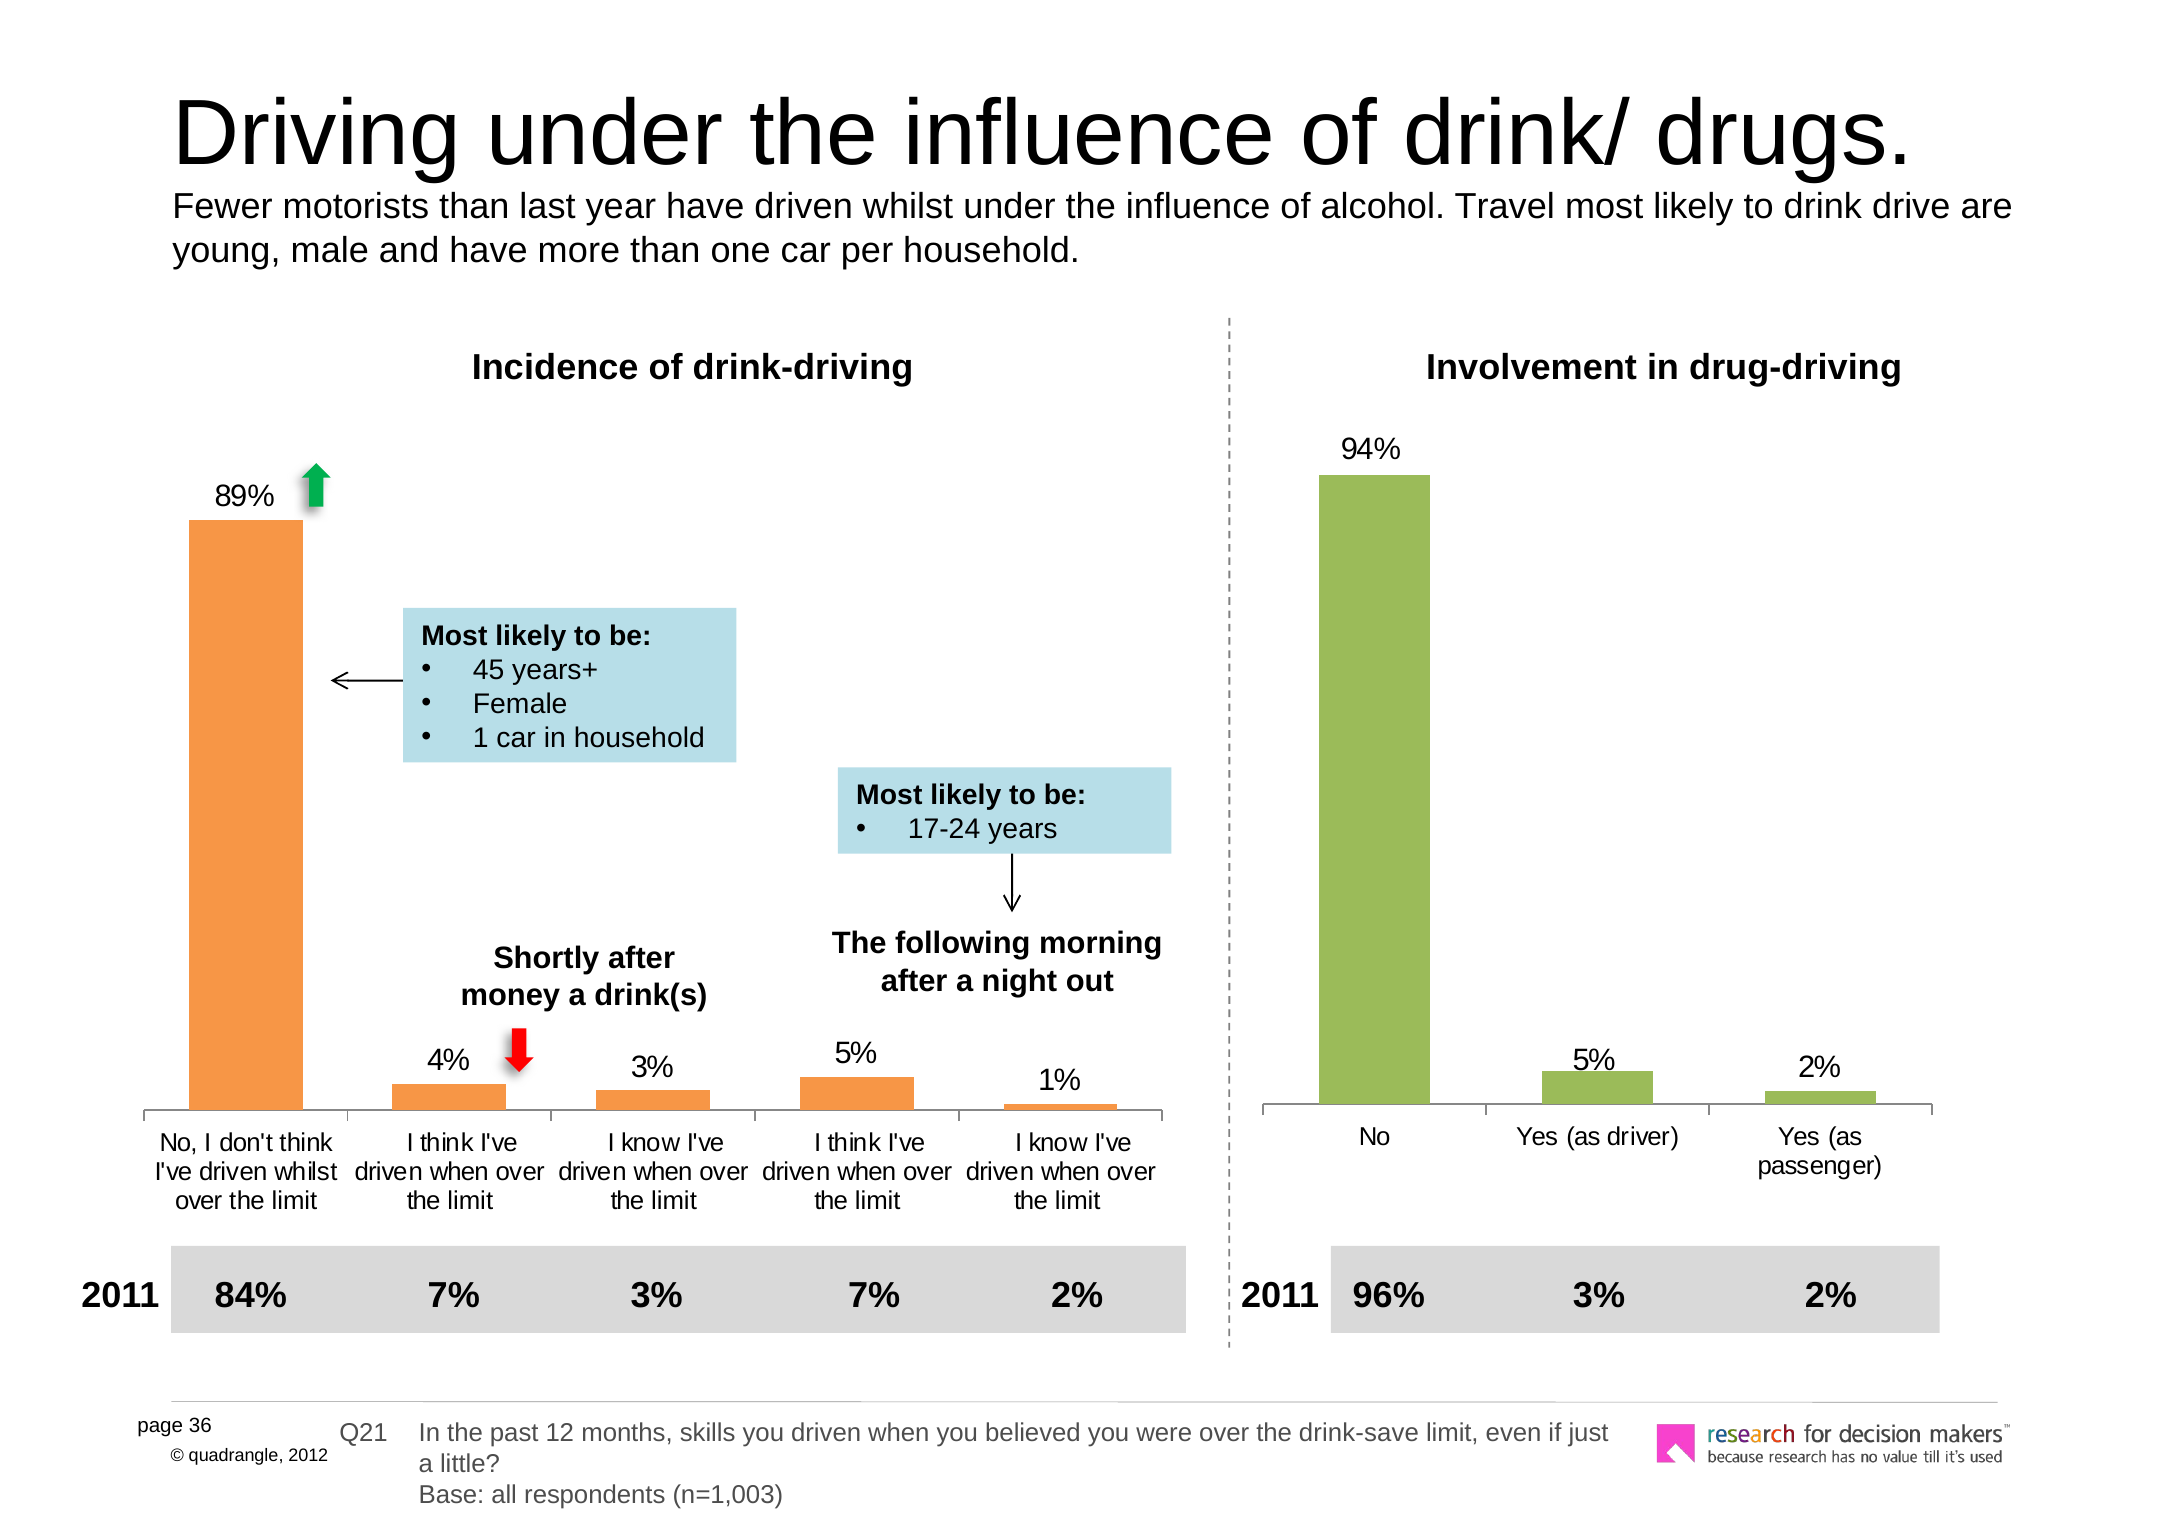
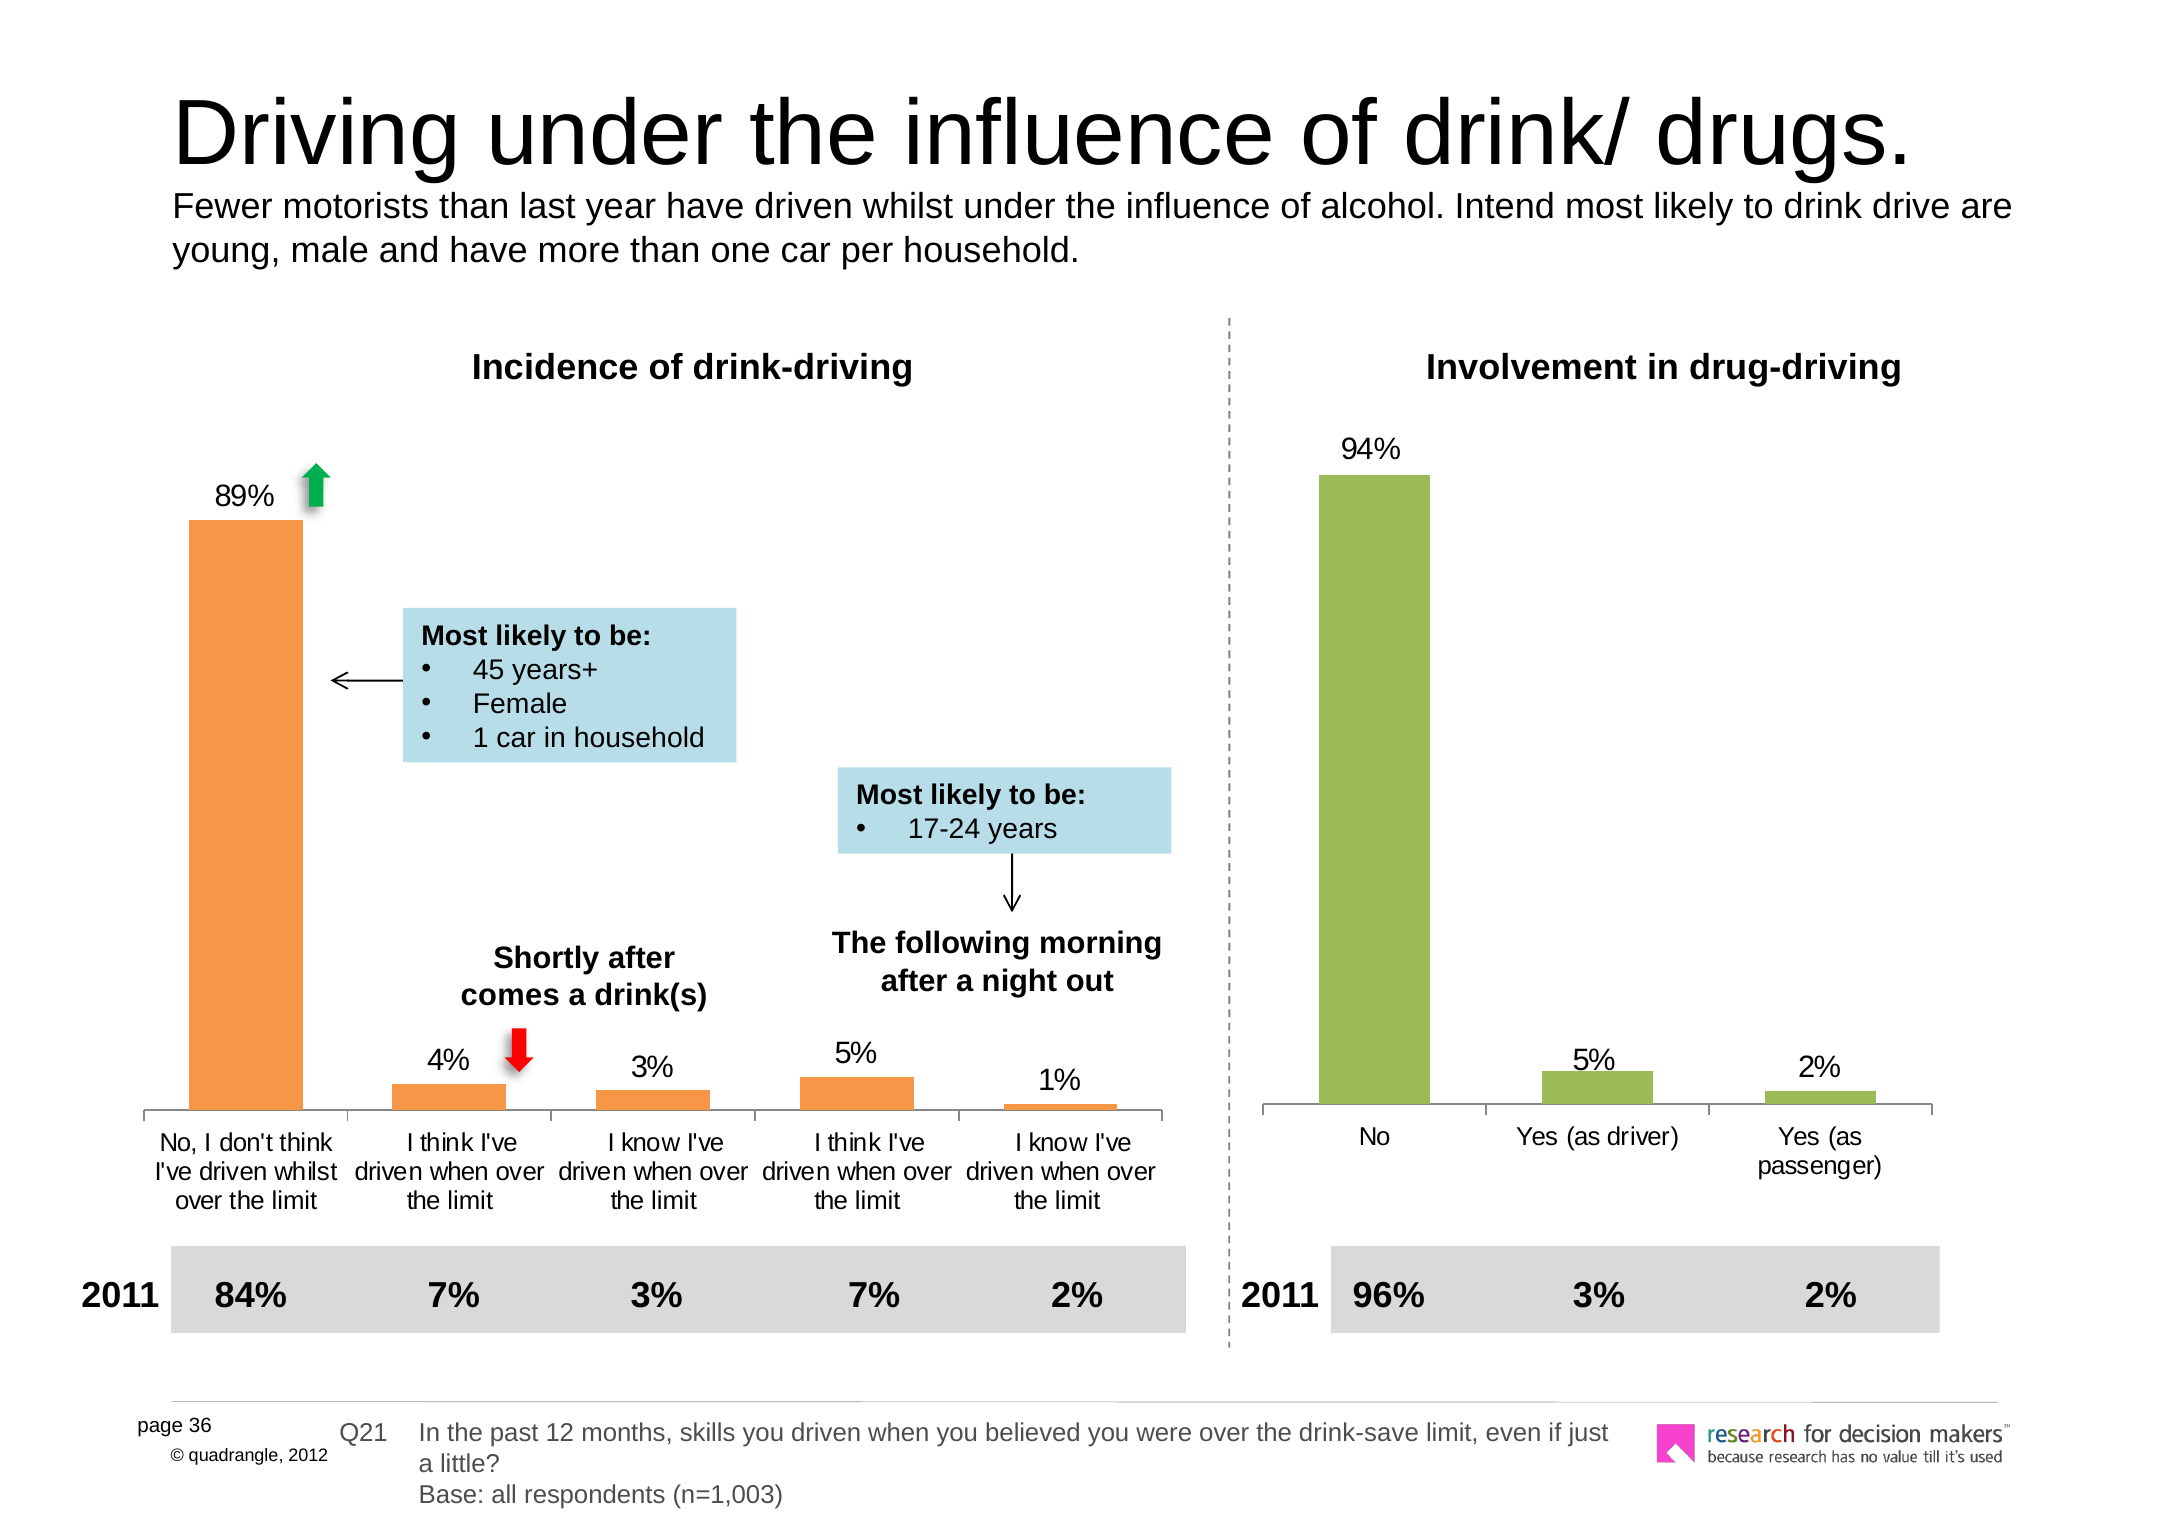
Travel: Travel -> Intend
money: money -> comes
